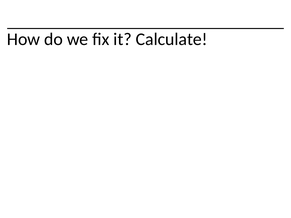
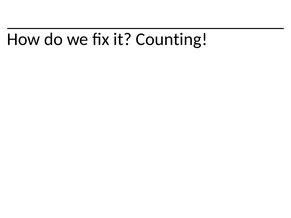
Calculate: Calculate -> Counting
